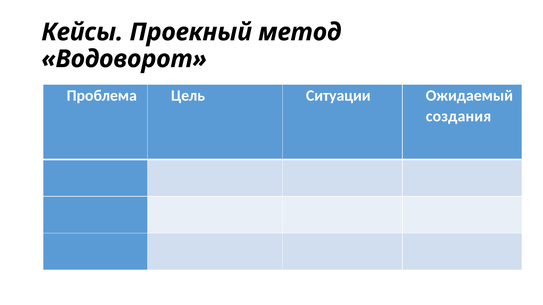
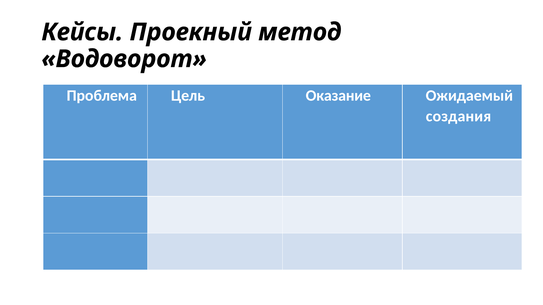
Ситуации: Ситуации -> Оказание
